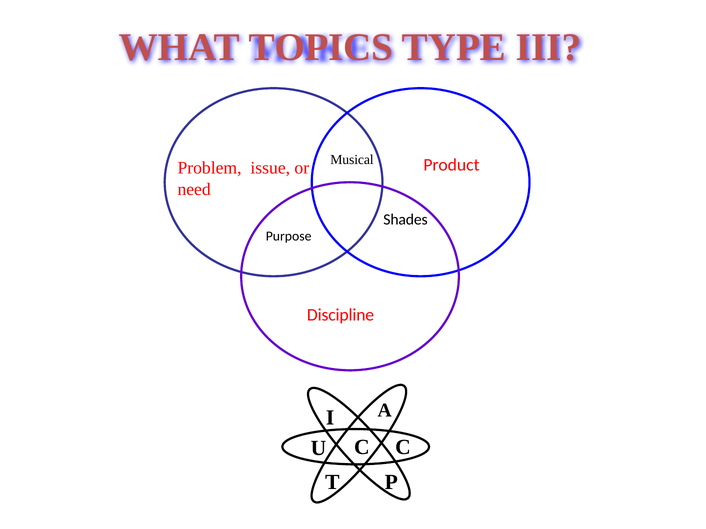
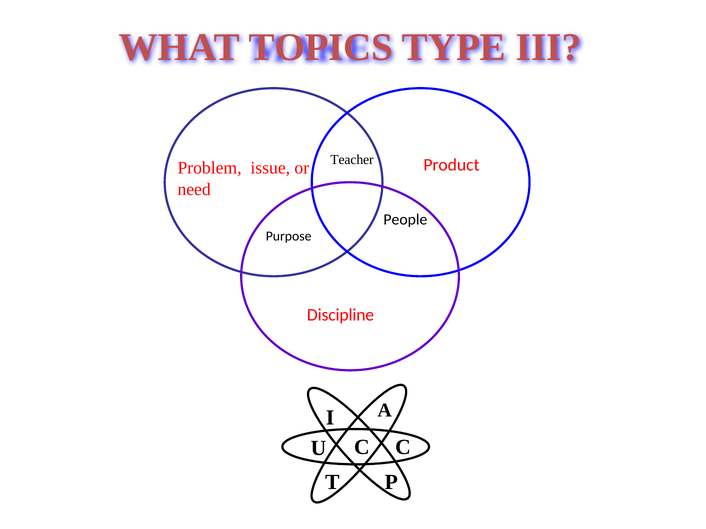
Musical: Musical -> Teacher
Shades: Shades -> People
